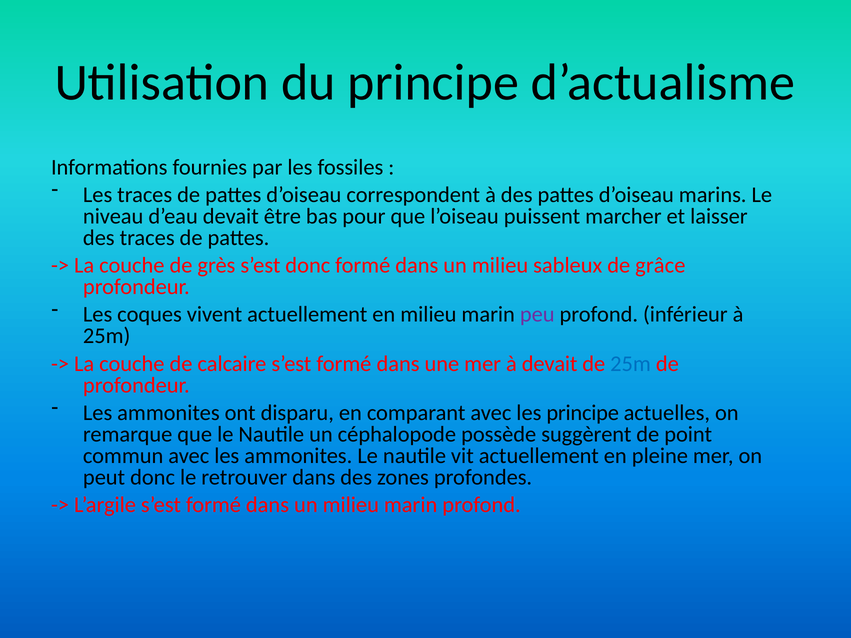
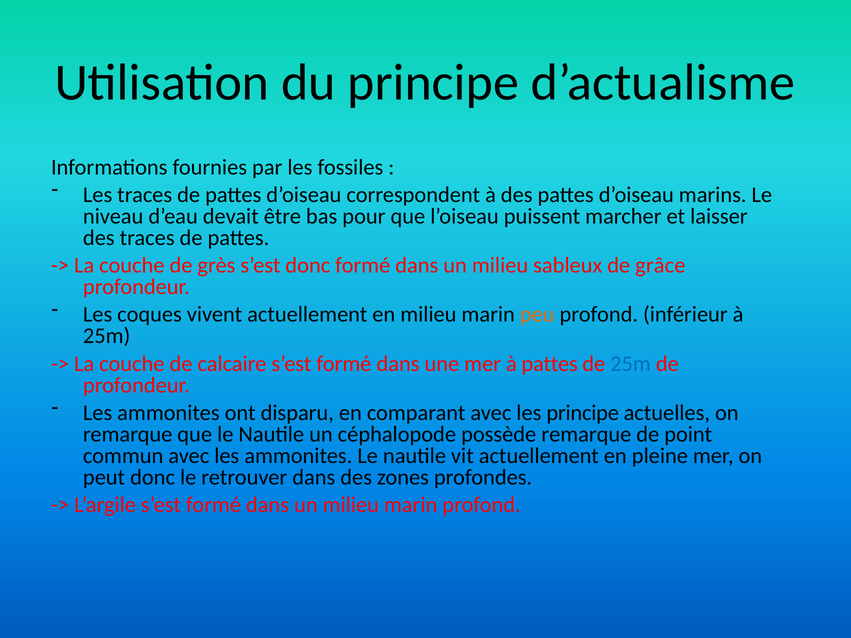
peu colour: purple -> orange
à devait: devait -> pattes
possède suggèrent: suggèrent -> remarque
